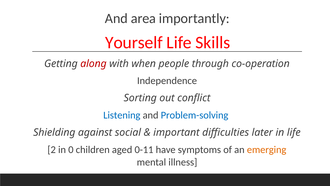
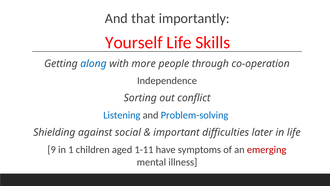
area: area -> that
along colour: red -> blue
when: when -> more
2: 2 -> 9
0: 0 -> 1
0-11: 0-11 -> 1-11
emerging colour: orange -> red
